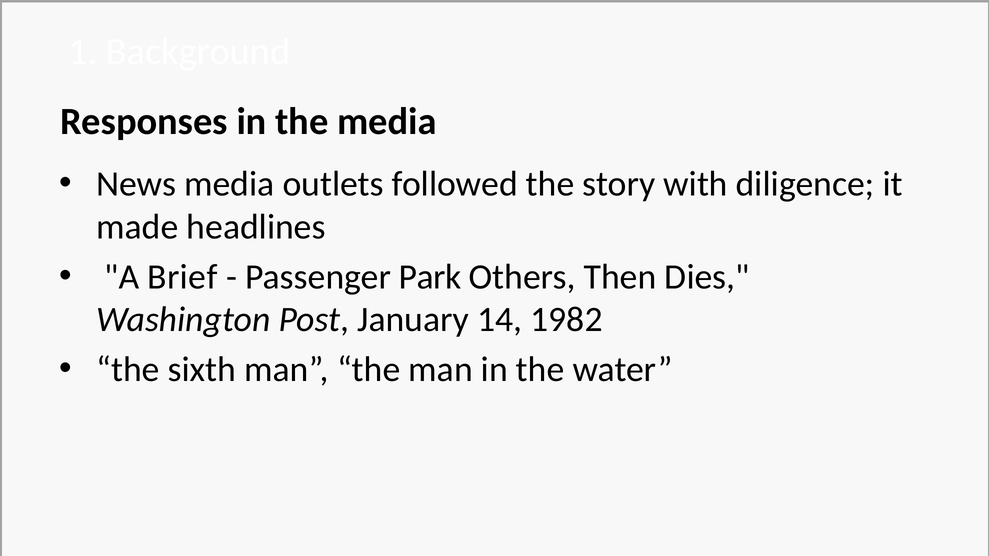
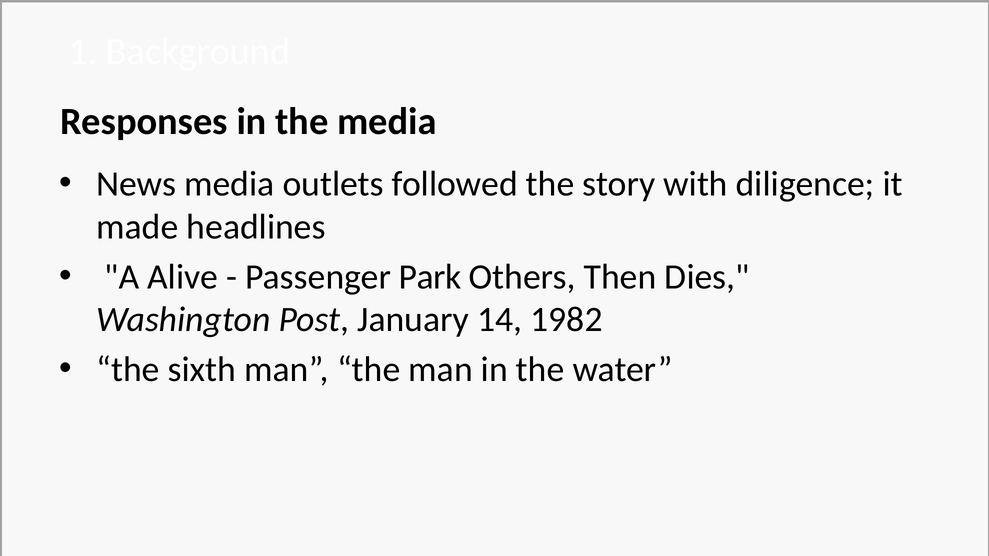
Brief: Brief -> Alive
